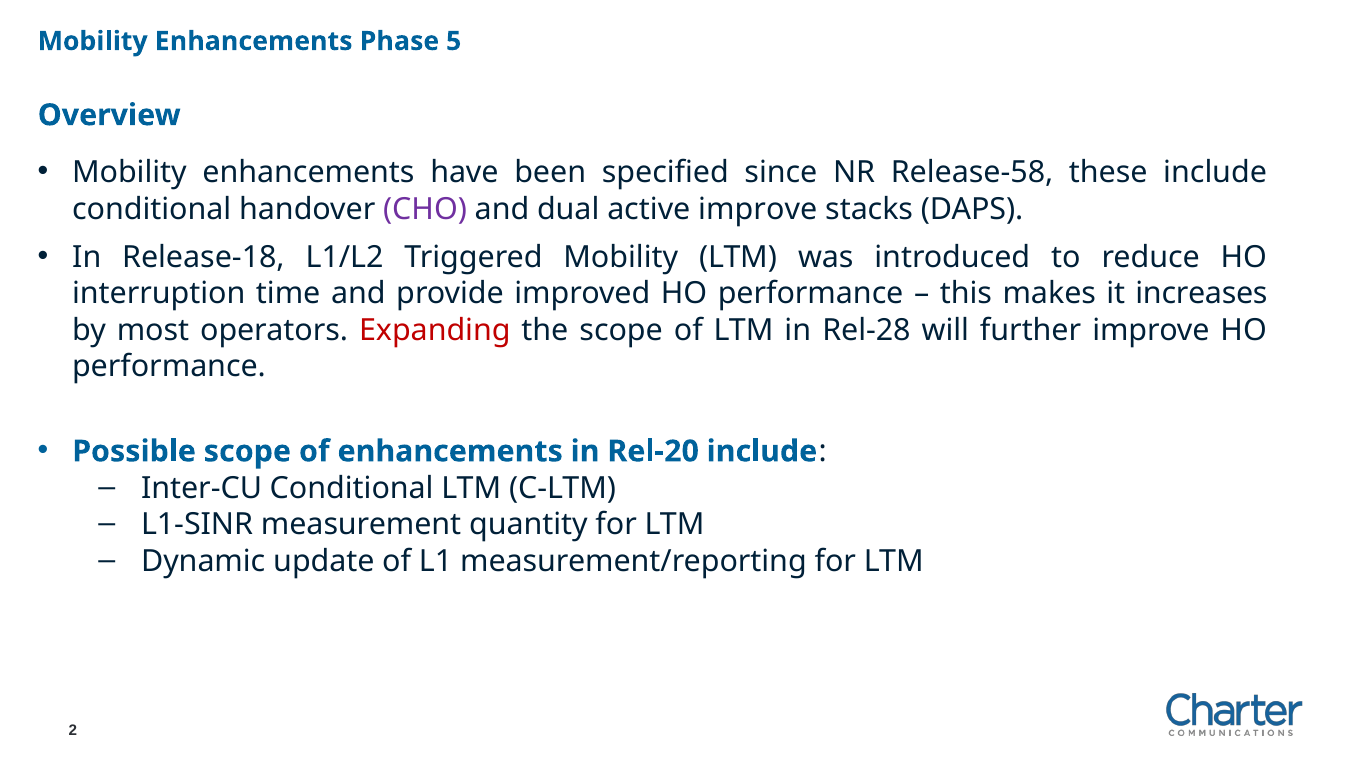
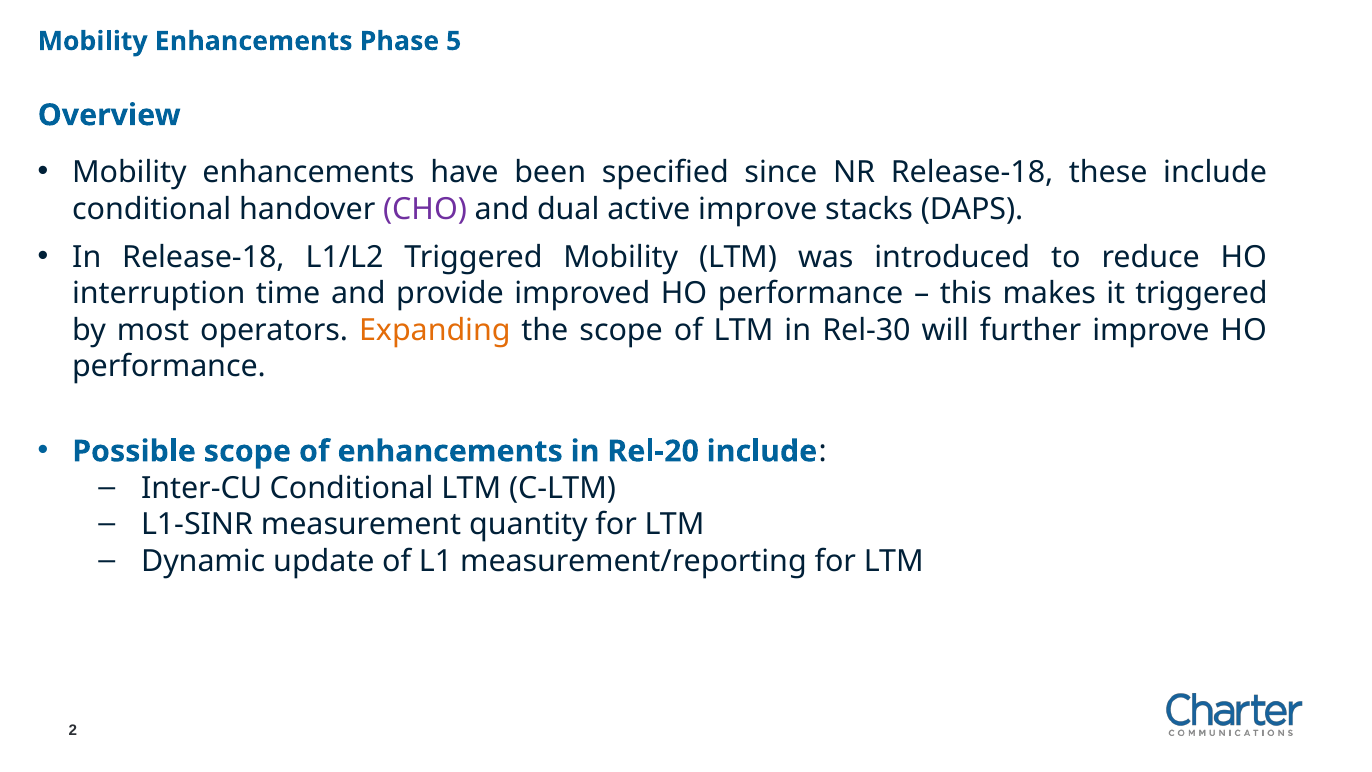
NR Release-58: Release-58 -> Release-18
it increases: increases -> triggered
Expanding colour: red -> orange
Rel-28: Rel-28 -> Rel-30
